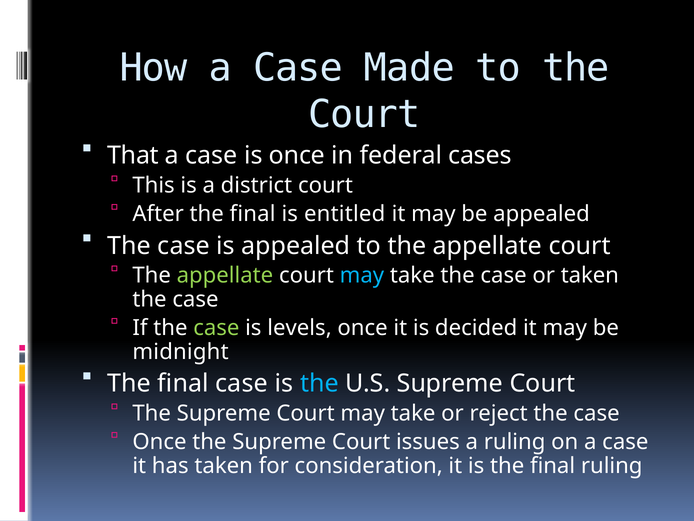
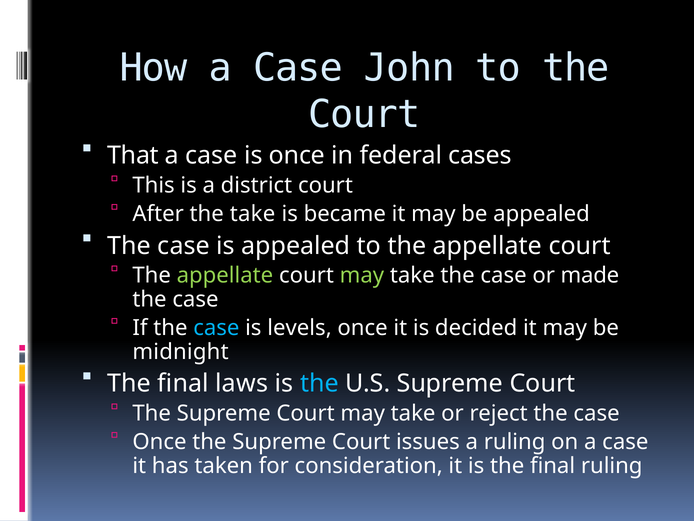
Made: Made -> John
After the final: final -> take
entitled: entitled -> became
may at (362, 275) colour: light blue -> light green
or taken: taken -> made
case at (216, 327) colour: light green -> light blue
final case: case -> laws
